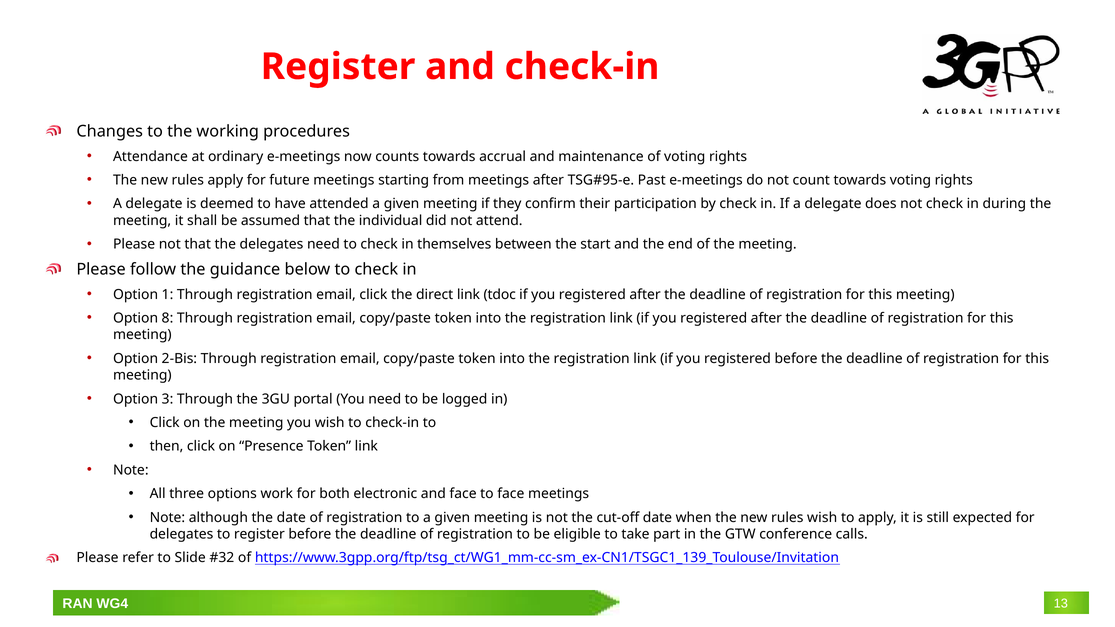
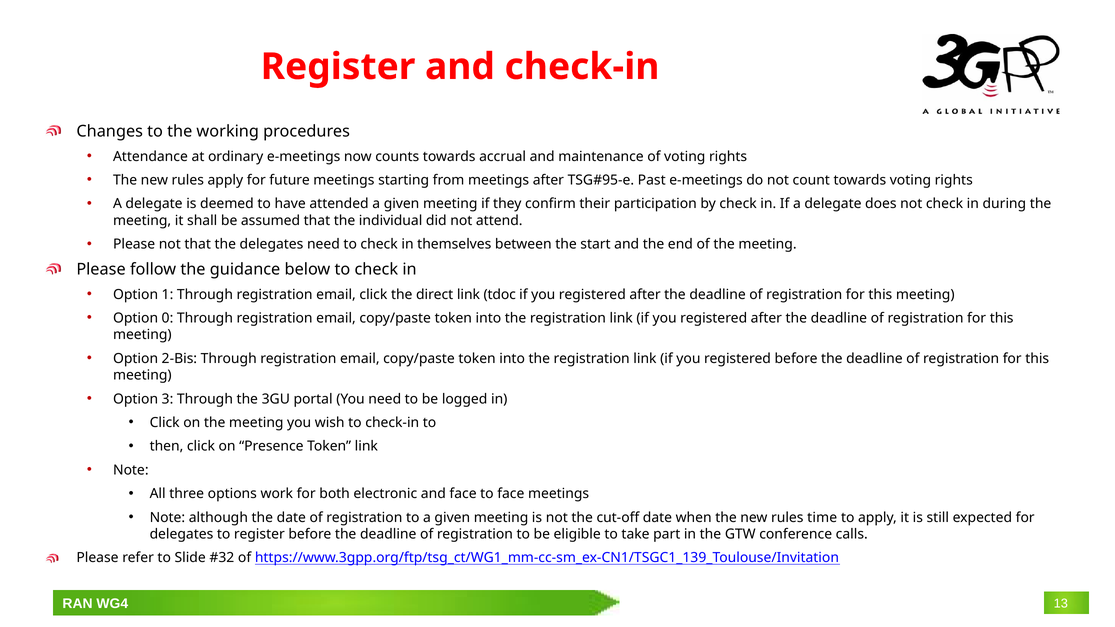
8: 8 -> 0
rules wish: wish -> time
